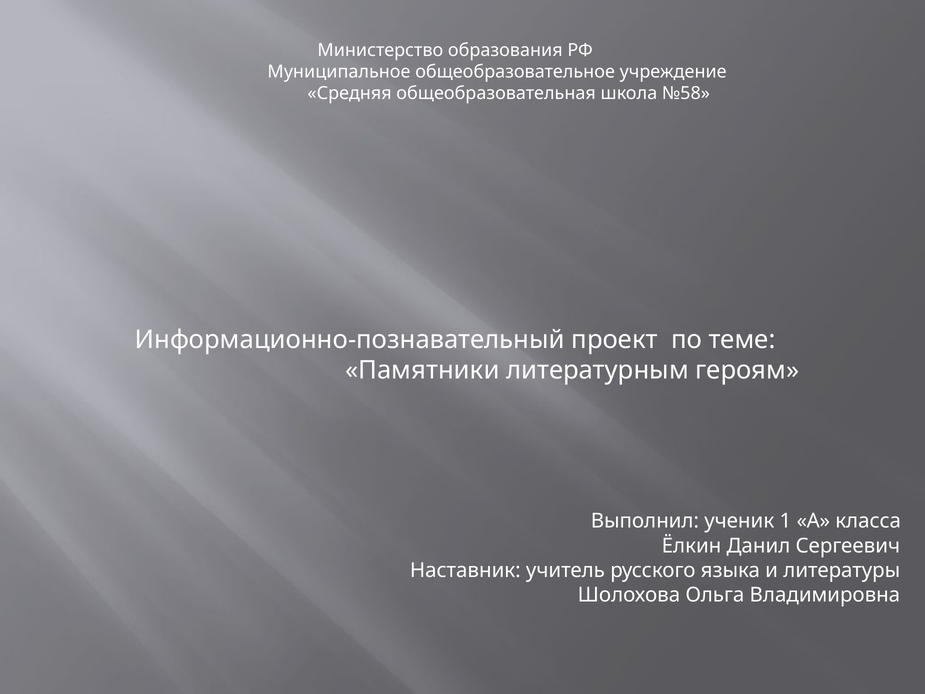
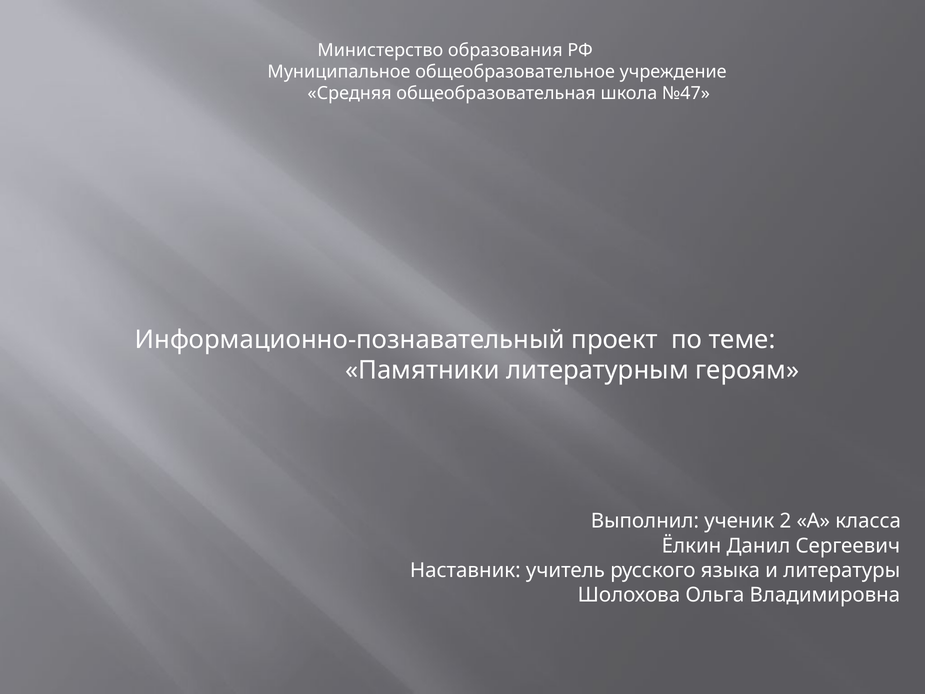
№58: №58 -> №47
1: 1 -> 2
